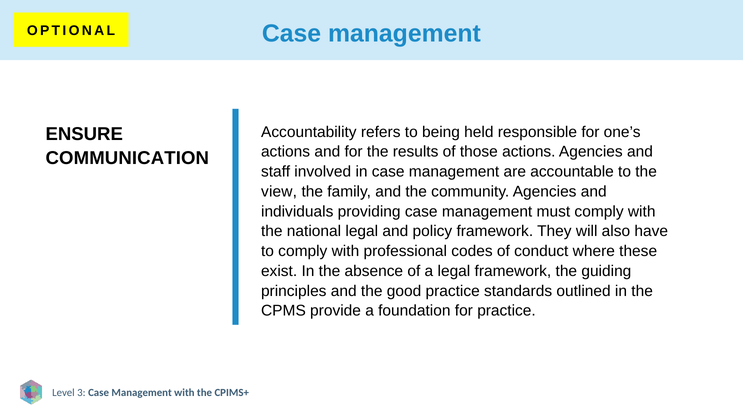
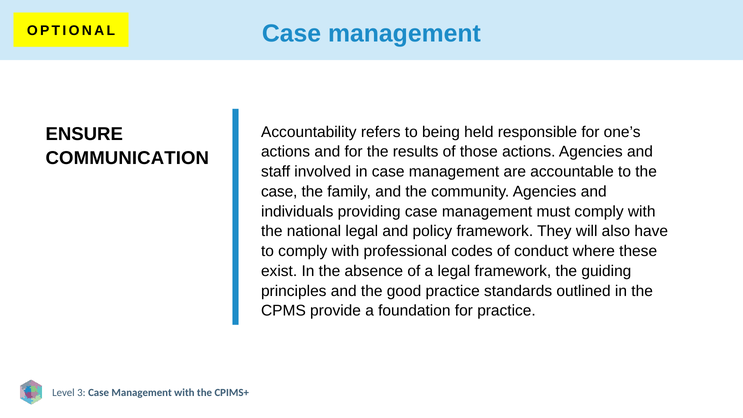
view at (279, 192): view -> case
